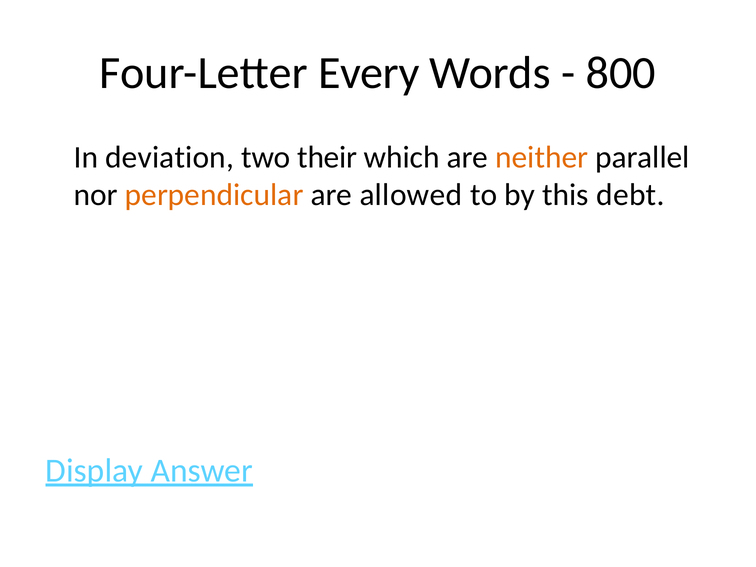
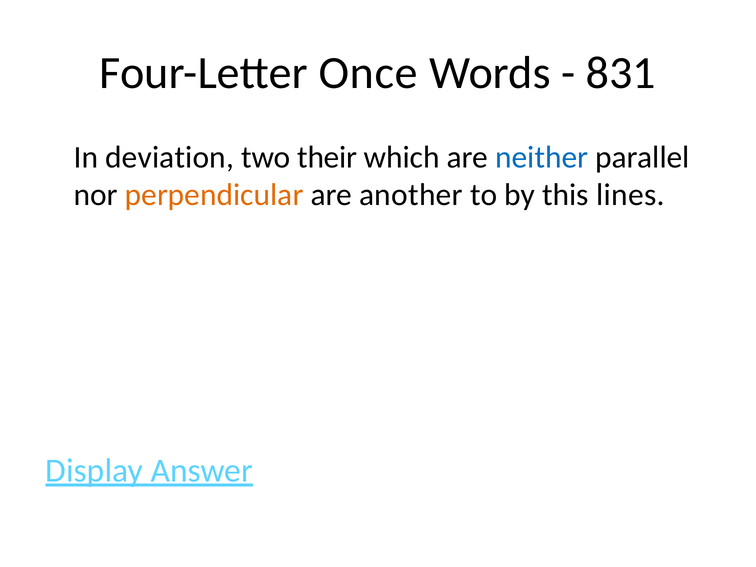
Every: Every -> Once
800: 800 -> 831
neither colour: orange -> blue
allowed: allowed -> another
debt: debt -> lines
